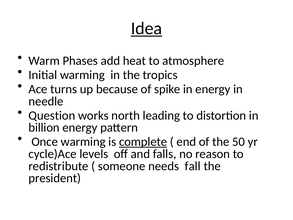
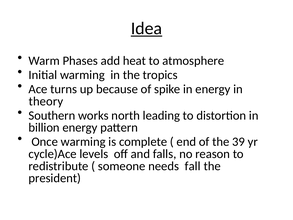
needle: needle -> theory
Question: Question -> Southern
complete underline: present -> none
50: 50 -> 39
